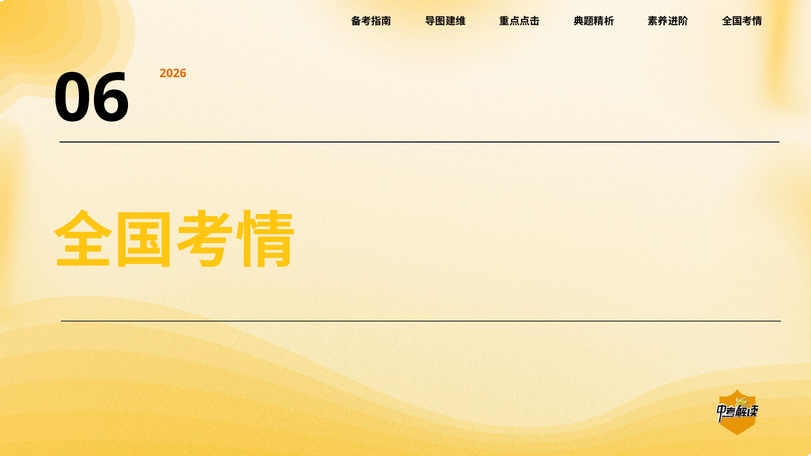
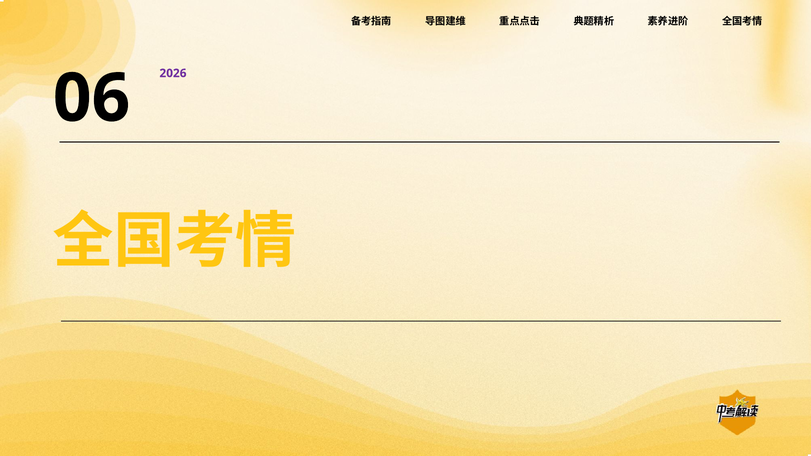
2026 colour: orange -> purple
